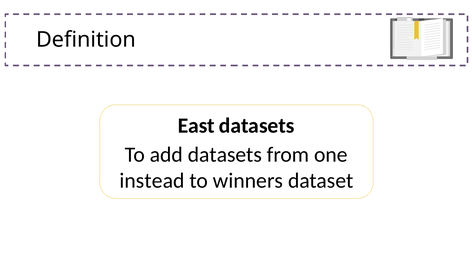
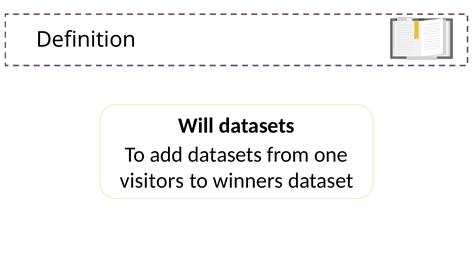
East: East -> Will
instead: instead -> visitors
